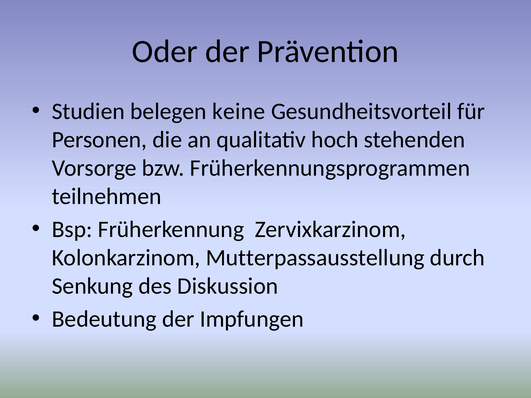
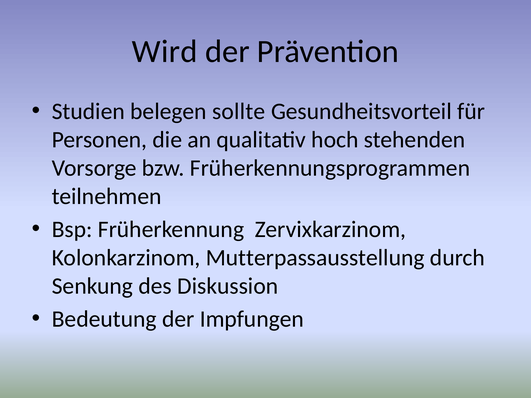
Oder: Oder -> Wird
keine: keine -> sollte
